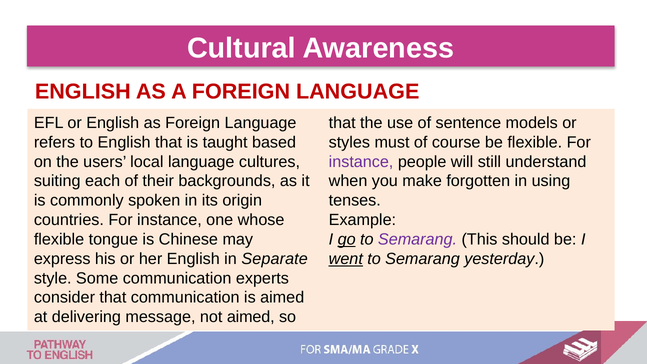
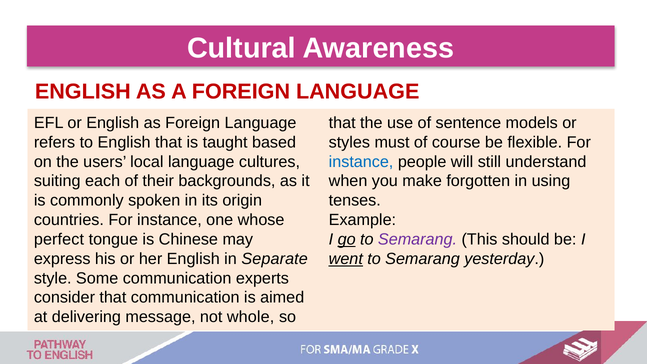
instance at (361, 162) colour: purple -> blue
flexible at (59, 239): flexible -> perfect
not aimed: aimed -> whole
